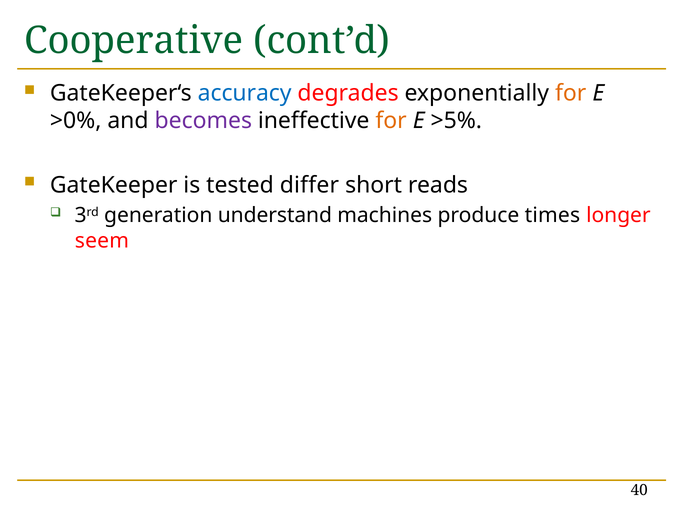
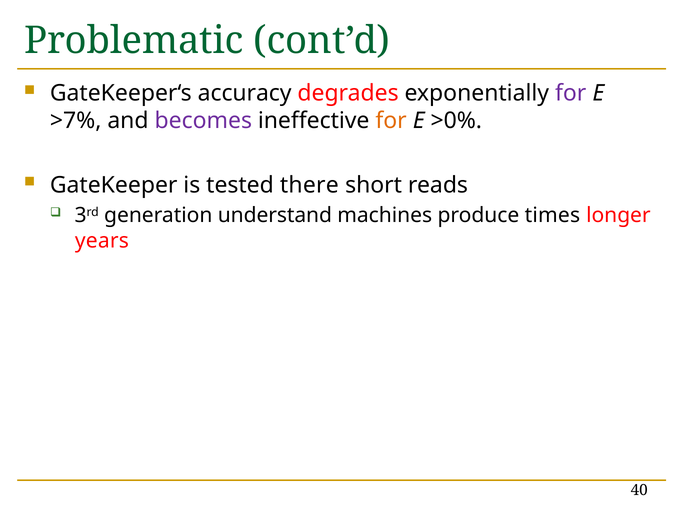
Cooperative: Cooperative -> Problematic
accuracy colour: blue -> black
for at (571, 93) colour: orange -> purple
>0%: >0% -> >7%
>5%: >5% -> >0%
differ: differ -> there
seem: seem -> years
